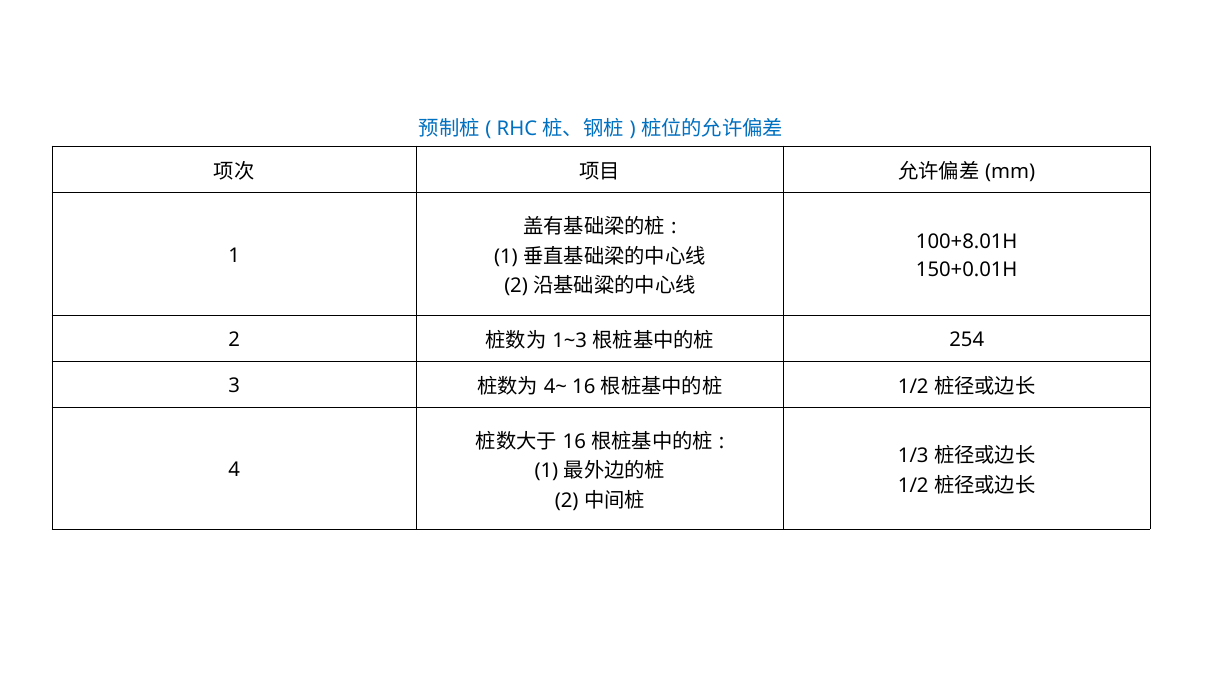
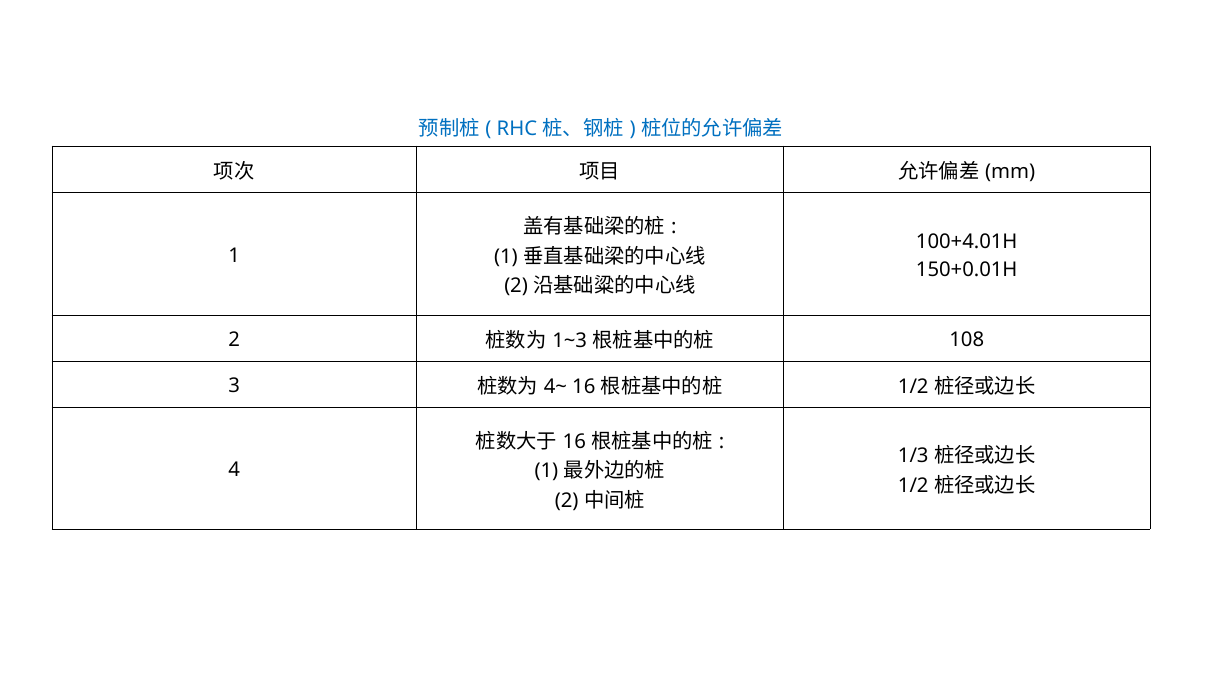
100+8.01H: 100+8.01H -> 100+4.01H
254: 254 -> 108
